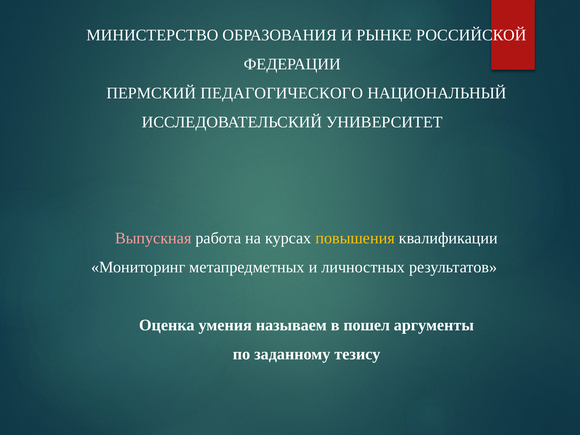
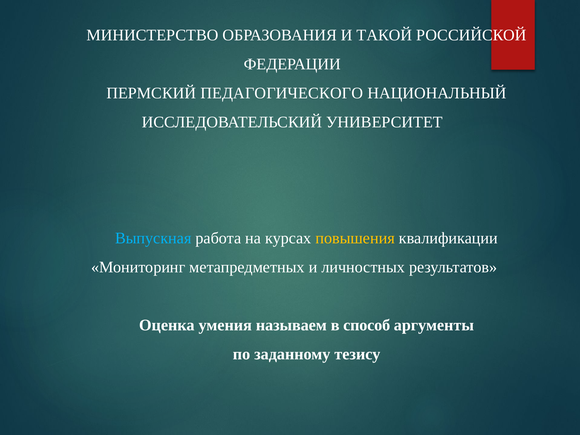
РЫНКЕ: РЫНКЕ -> ТАКОЙ
Выпускная colour: pink -> light blue
пошел: пошел -> способ
